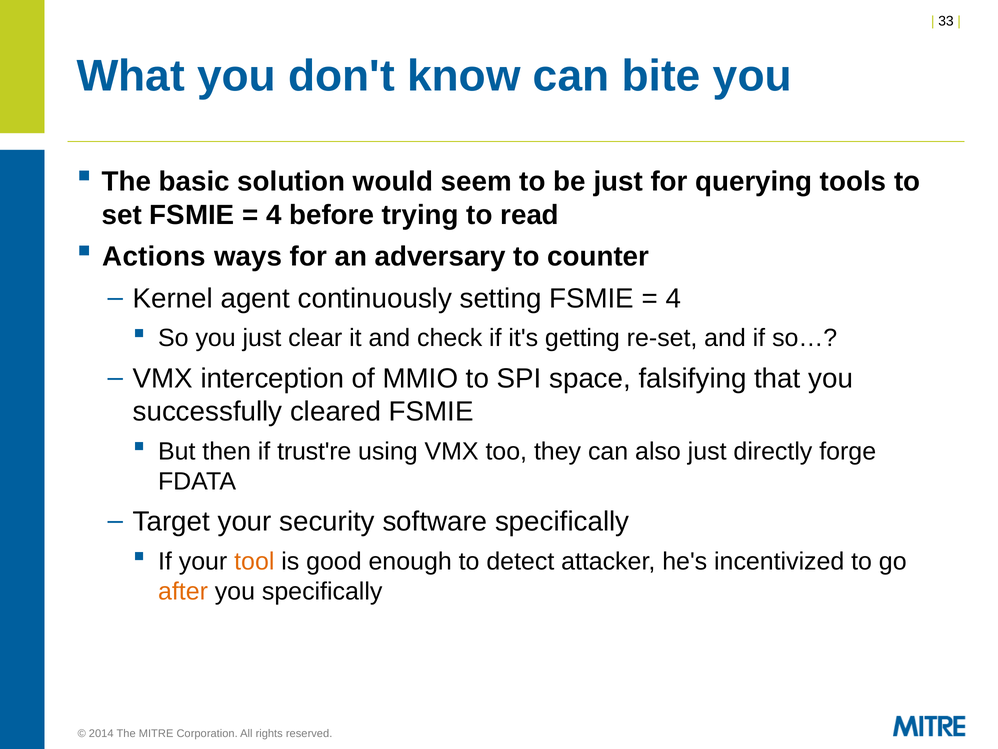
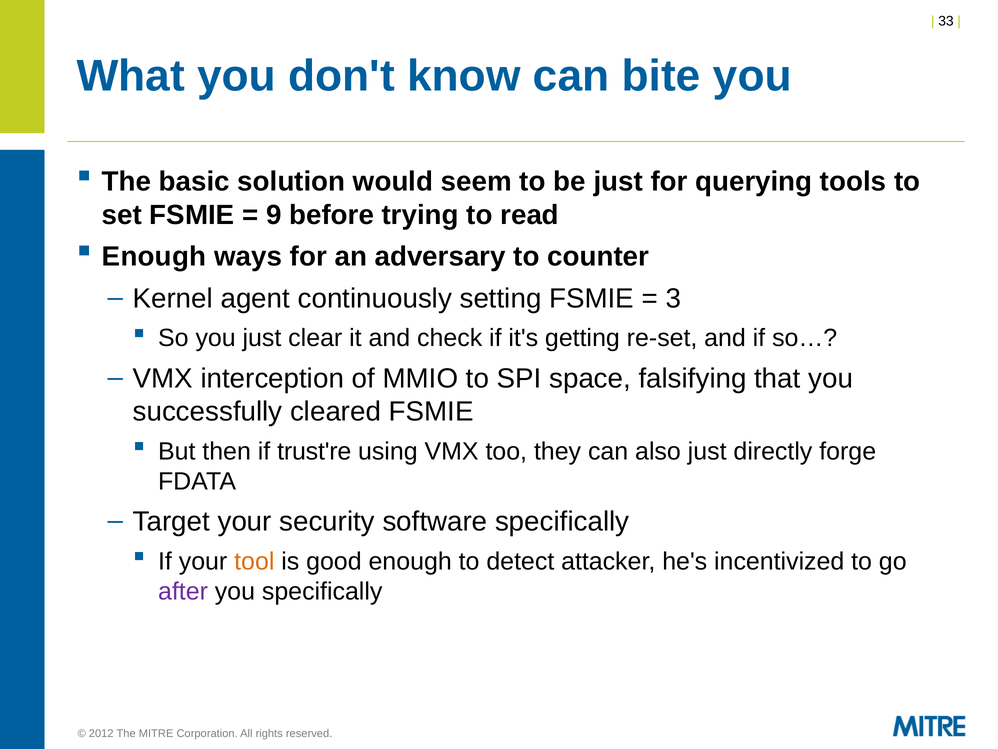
4 at (274, 215): 4 -> 9
Actions at (154, 257): Actions -> Enough
4 at (673, 298): 4 -> 3
after colour: orange -> purple
2014: 2014 -> 2012
